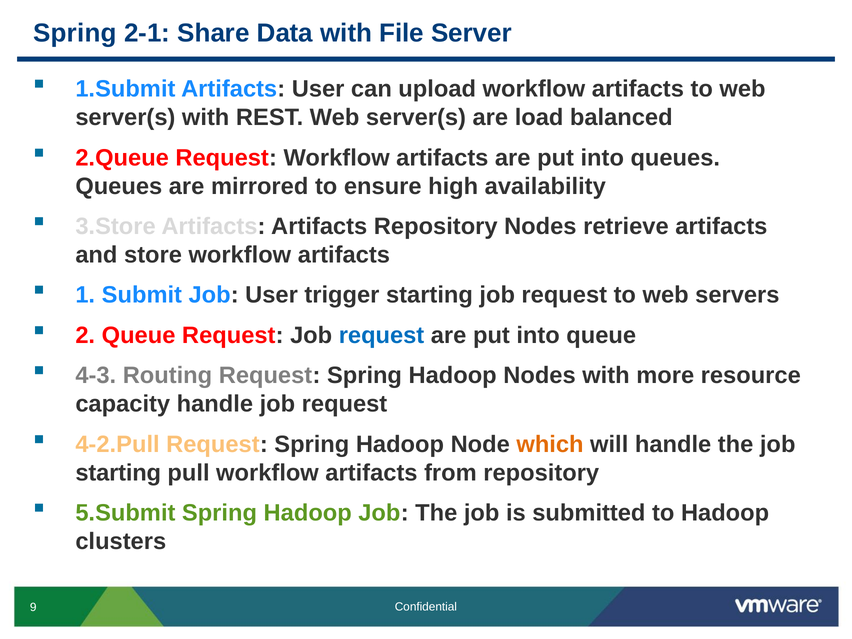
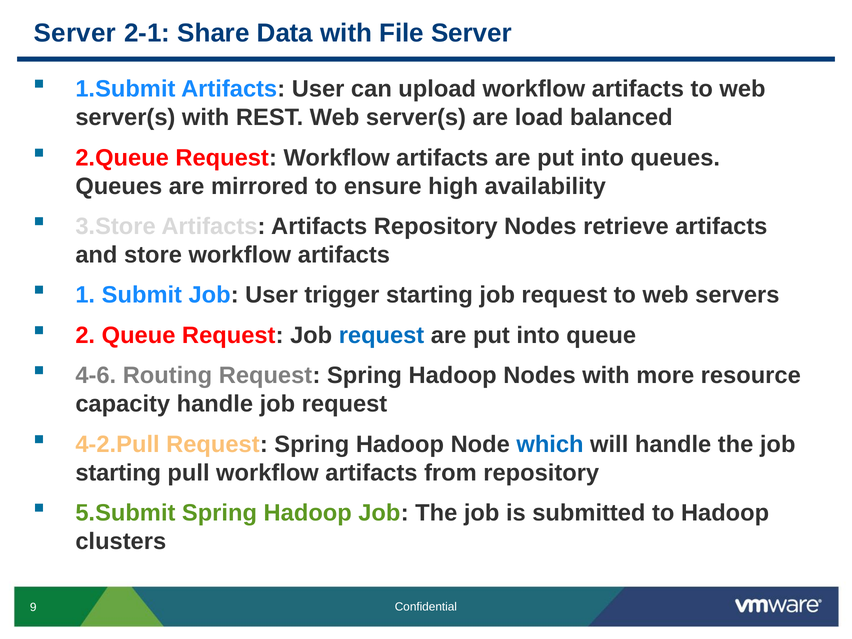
Spring at (75, 33): Spring -> Server
4-3: 4-3 -> 4-6
which colour: orange -> blue
